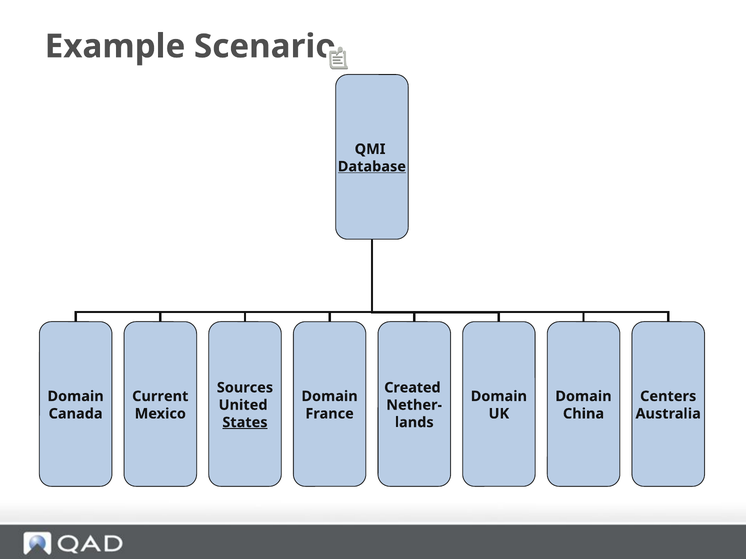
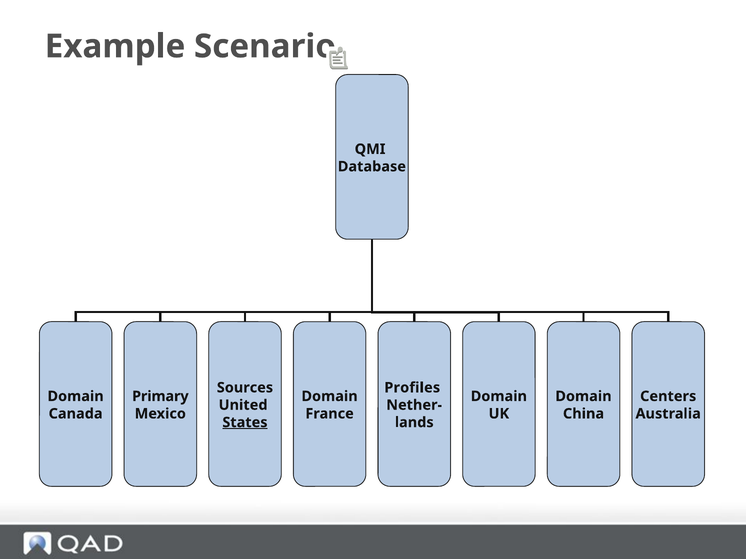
Database underline: present -> none
Created: Created -> Profiles
Current: Current -> Primary
